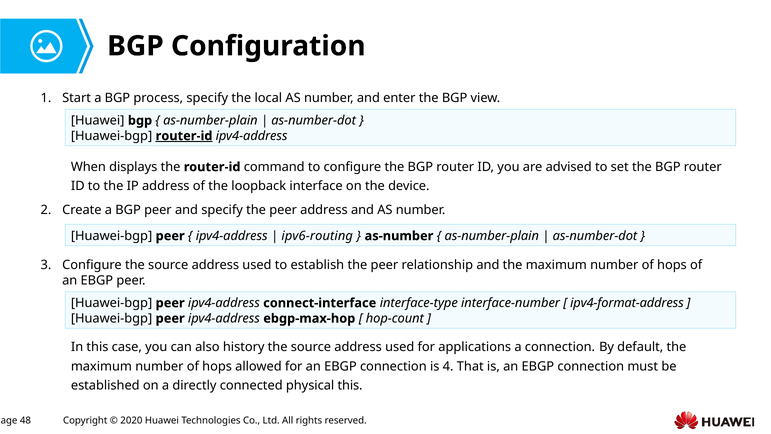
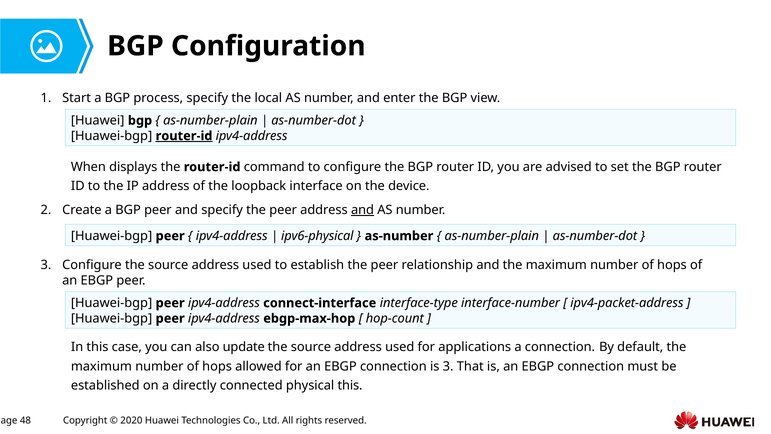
and at (362, 210) underline: none -> present
ipv6-routing: ipv6-routing -> ipv6-physical
ipv4-format-address: ipv4-format-address -> ipv4-packet-address
history: history -> update
is 4: 4 -> 3
